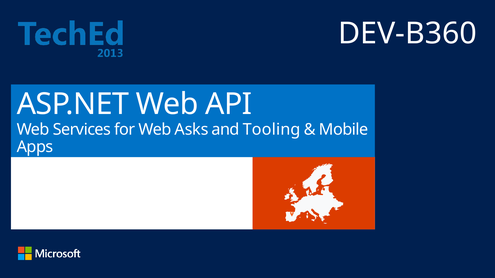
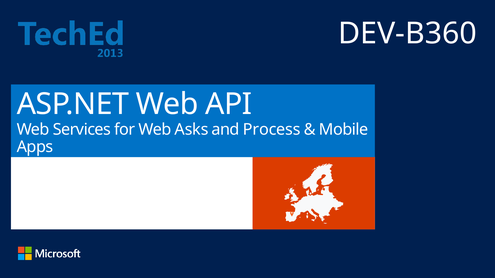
Tooling: Tooling -> Process
